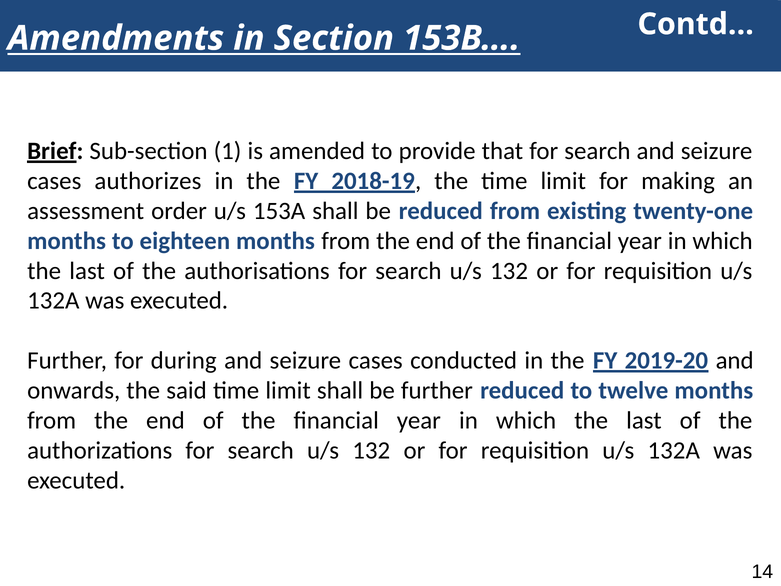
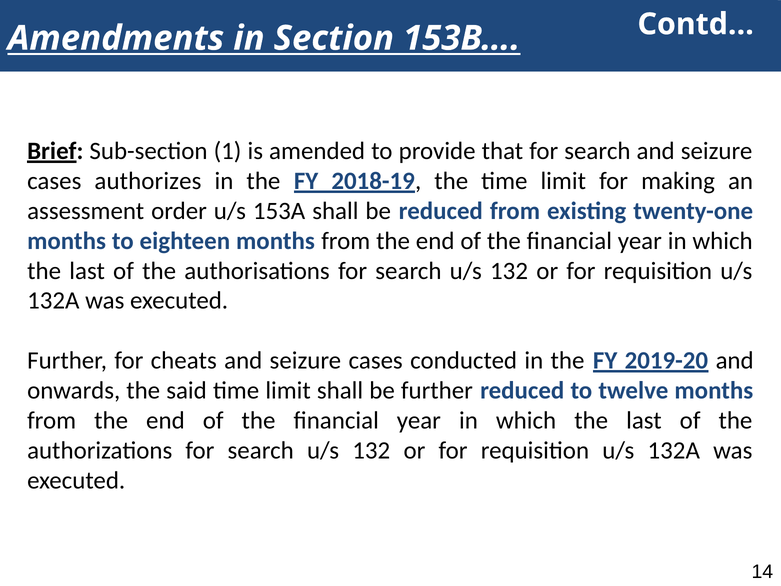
during: during -> cheats
